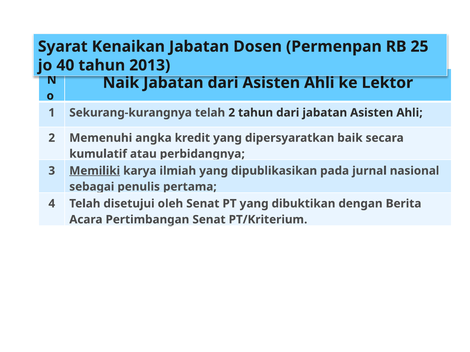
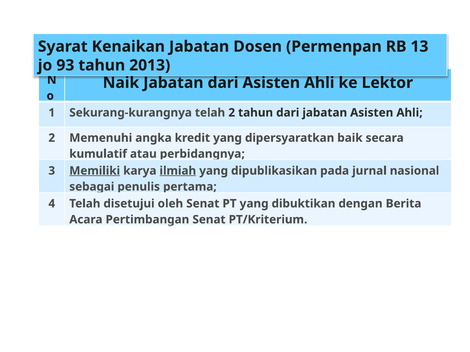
25: 25 -> 13
40: 40 -> 93
ilmiah underline: none -> present
